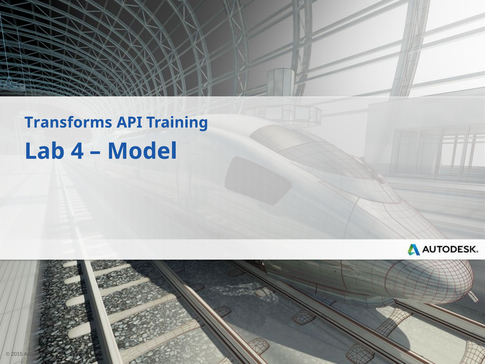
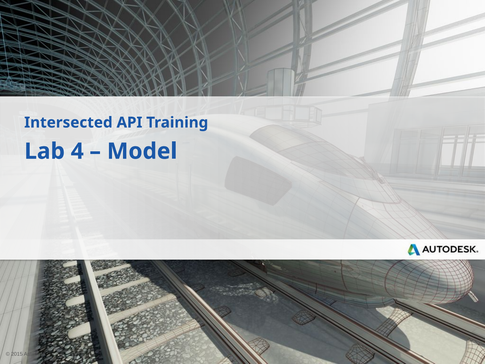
Transforms: Transforms -> Intersected
